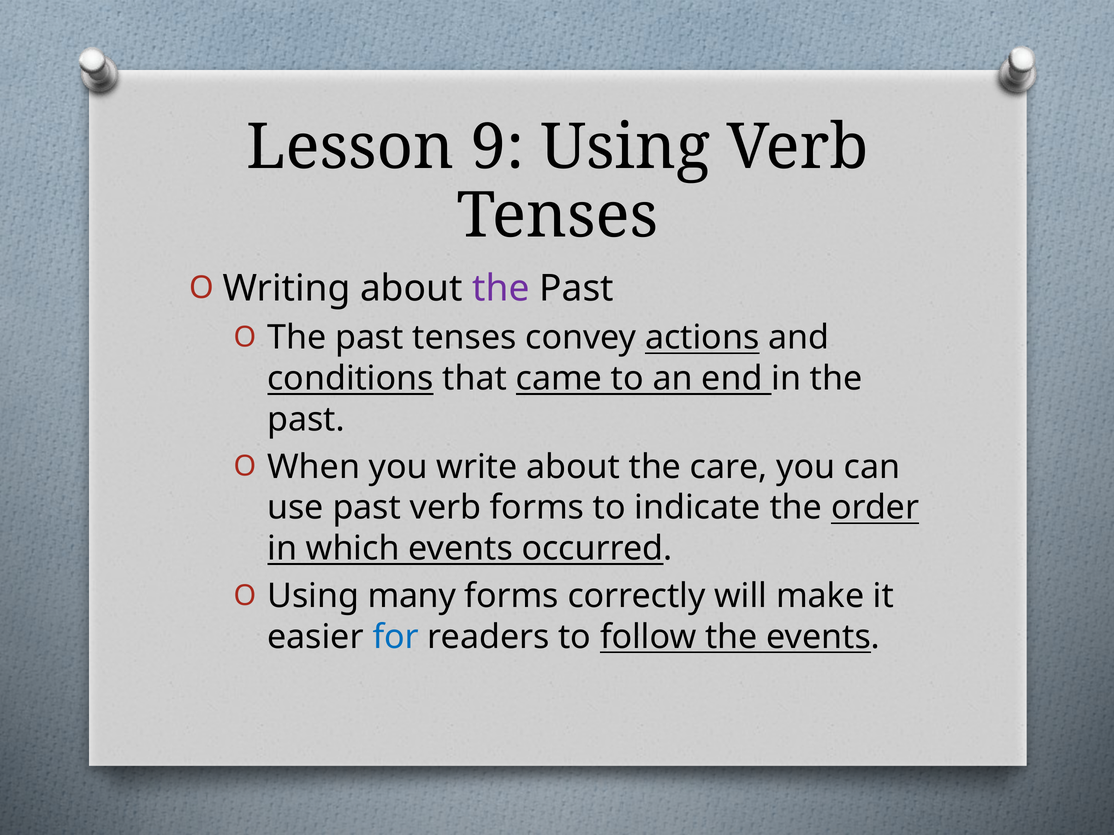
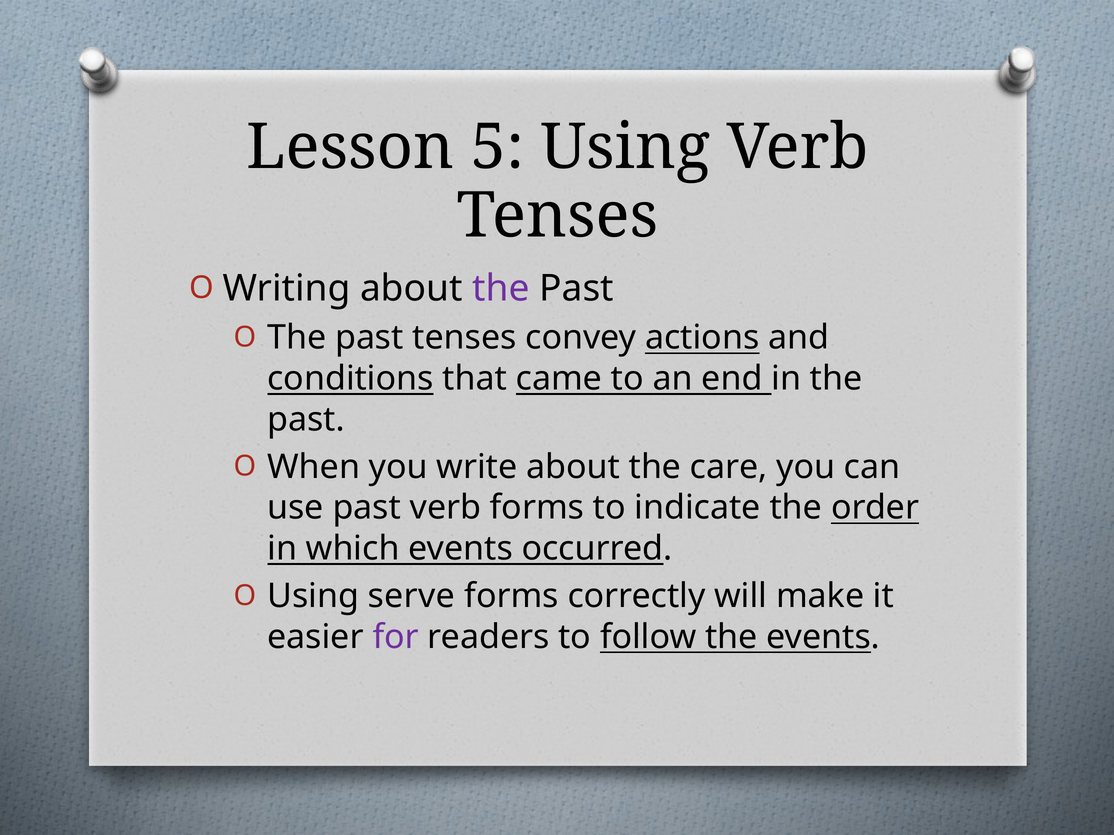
9: 9 -> 5
many: many -> serve
for colour: blue -> purple
